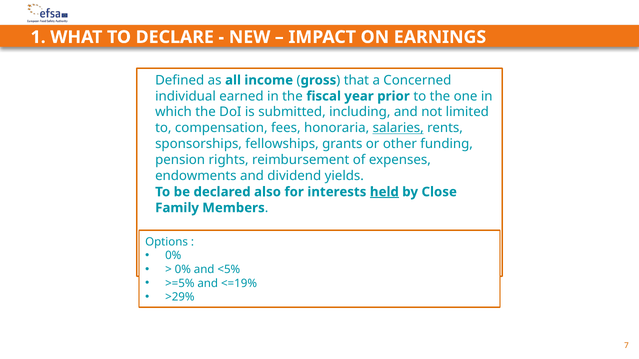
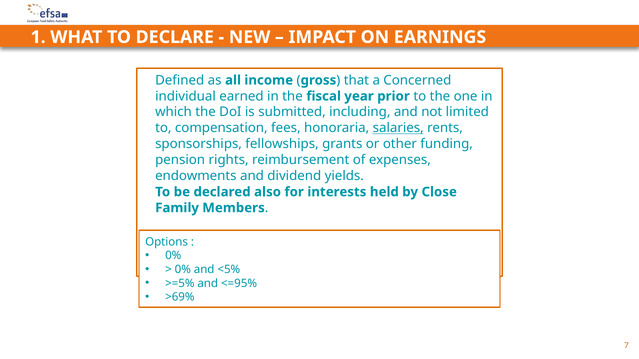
held underline: present -> none
<=19%: <=19% -> <=95%
>29%: >29% -> >69%
